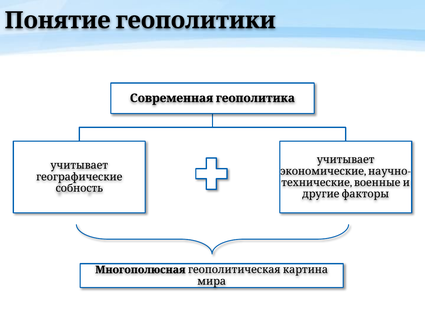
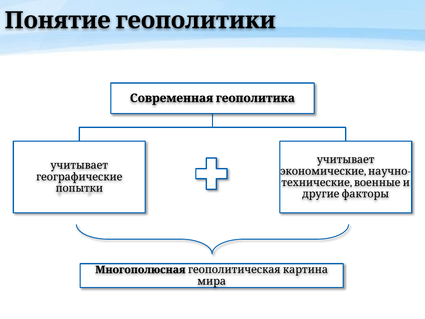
собность: собность -> попытки
